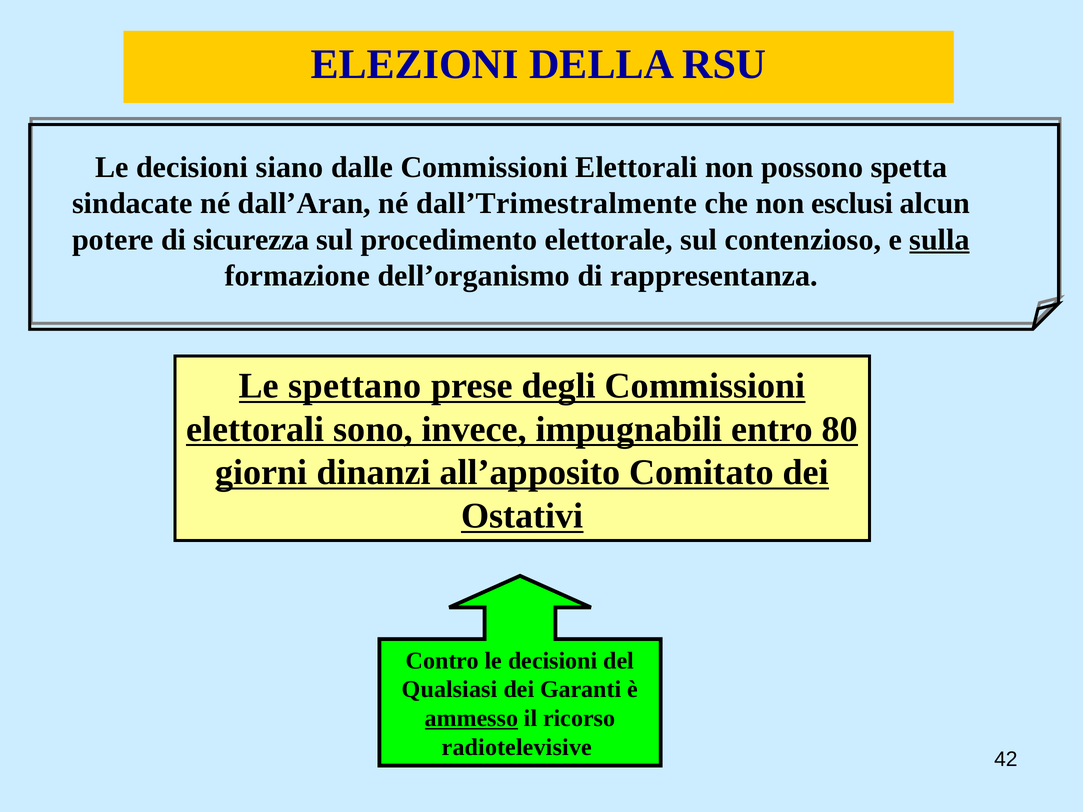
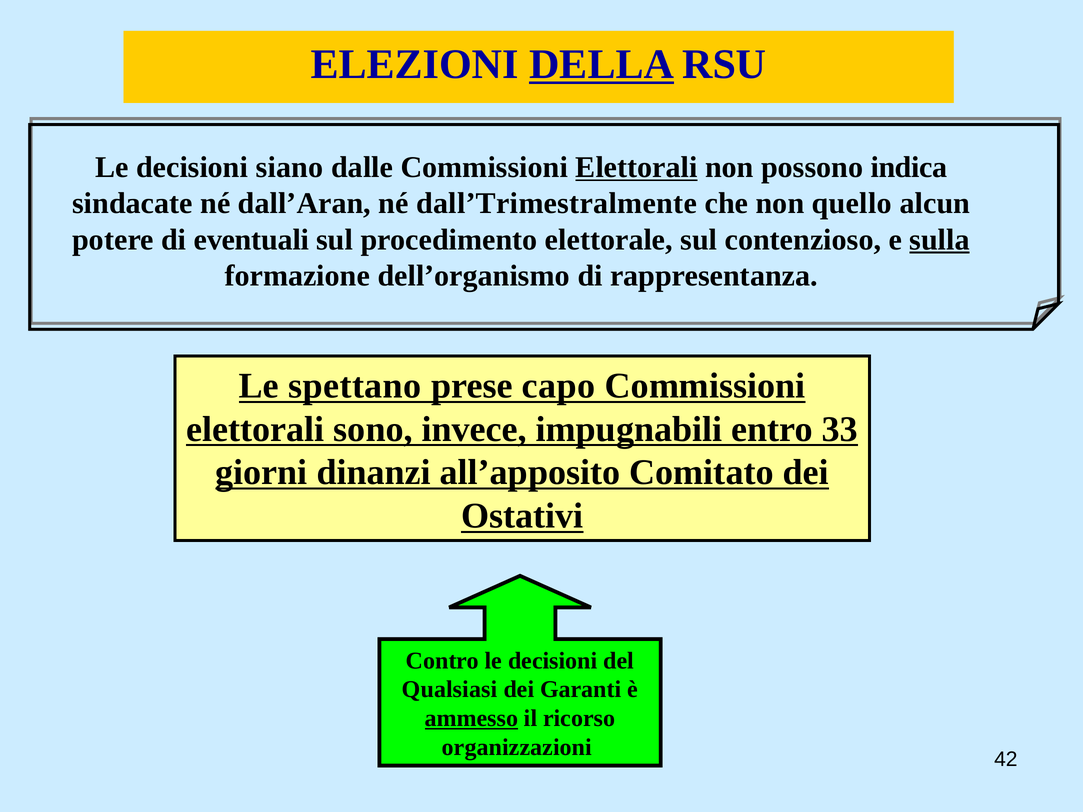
DELLA underline: none -> present
Elettorali at (636, 167) underline: none -> present
spetta: spetta -> indica
esclusi: esclusi -> quello
sicurezza: sicurezza -> eventuali
degli: degli -> capo
80: 80 -> 33
radiotelevisive: radiotelevisive -> organizzazioni
